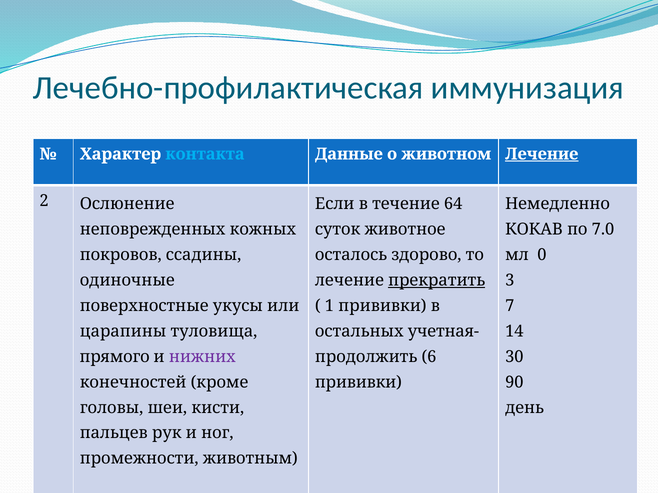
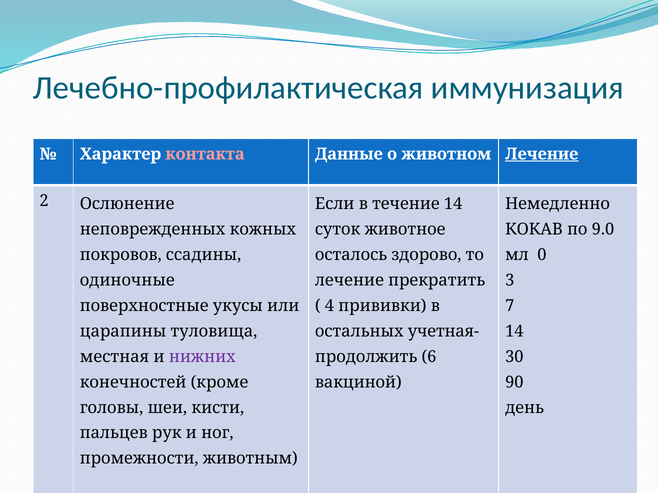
контакта colour: light blue -> pink
течение 64: 64 -> 14
7.0: 7.0 -> 9.0
прекратить underline: present -> none
1: 1 -> 4
прямого: прямого -> местная
прививки at (358, 383): прививки -> вакциной
